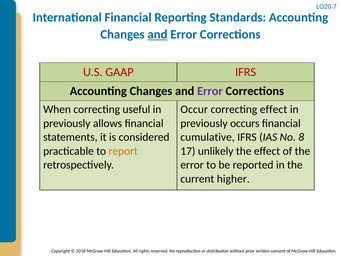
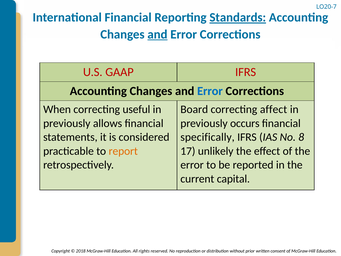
Standards underline: none -> present
Error at (210, 91) colour: purple -> blue
Occur: Occur -> Board
correcting effect: effect -> affect
cumulative: cumulative -> specifically
higher: higher -> capital
